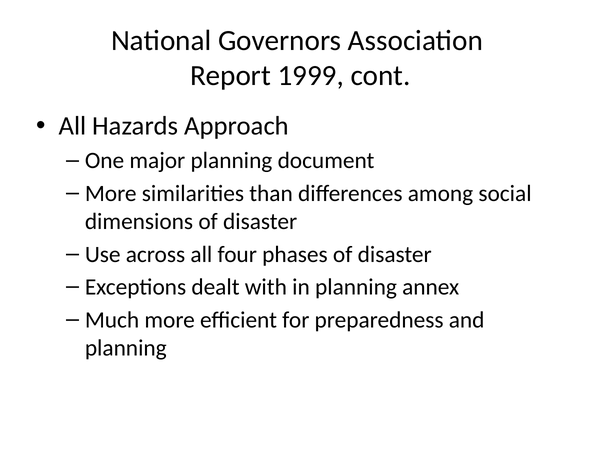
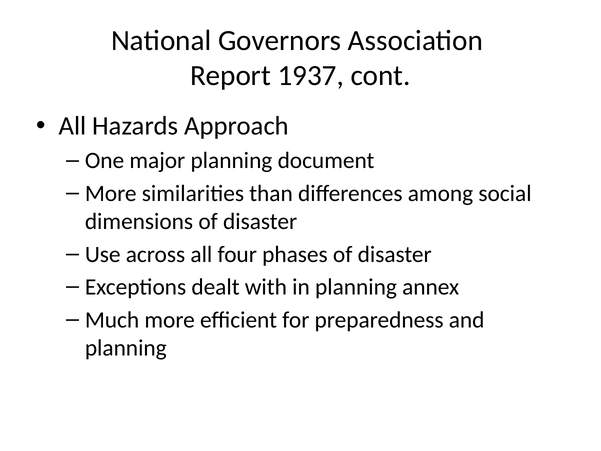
1999: 1999 -> 1937
